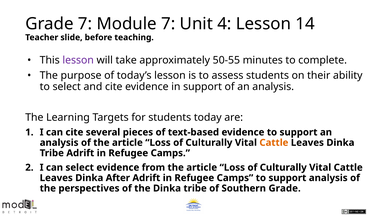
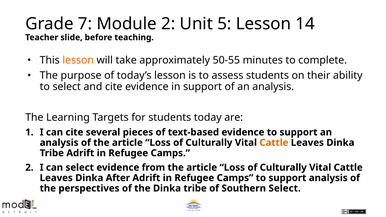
Module 7: 7 -> 2
4: 4 -> 5
lesson at (78, 60) colour: purple -> orange
Southern Grade: Grade -> Select
